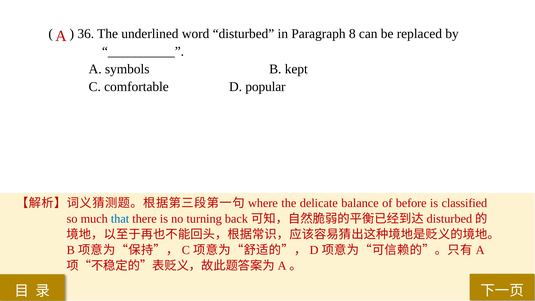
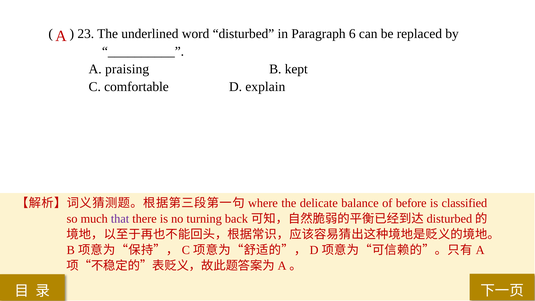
36: 36 -> 23
8: 8 -> 6
symbols: symbols -> praising
popular: popular -> explain
that colour: blue -> purple
